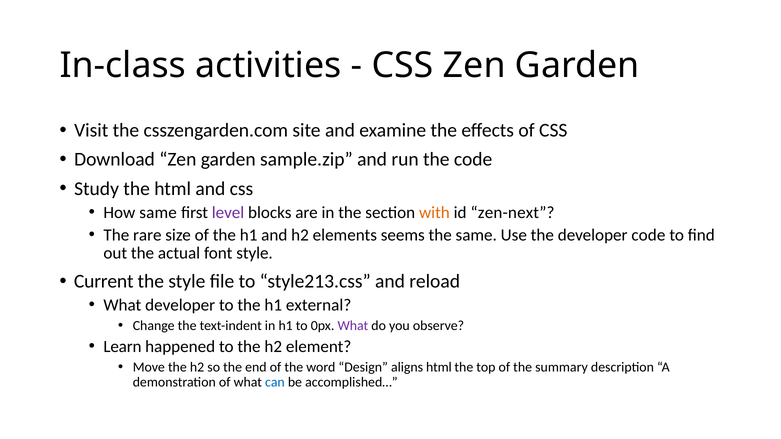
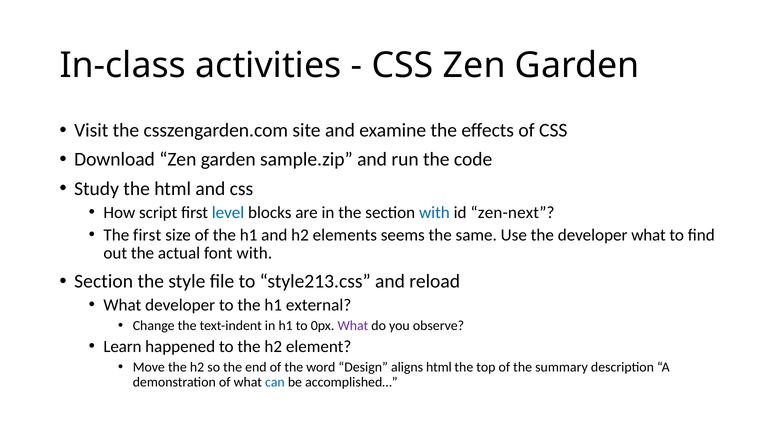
How same: same -> script
level colour: purple -> blue
with at (434, 213) colour: orange -> blue
The rare: rare -> first
developer code: code -> what
font style: style -> with
Current at (104, 281): Current -> Section
